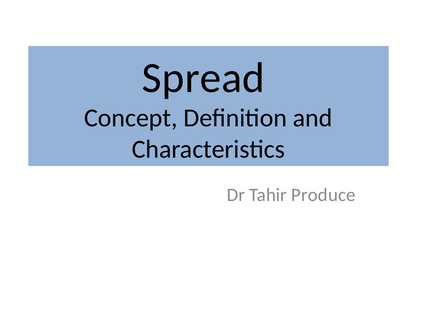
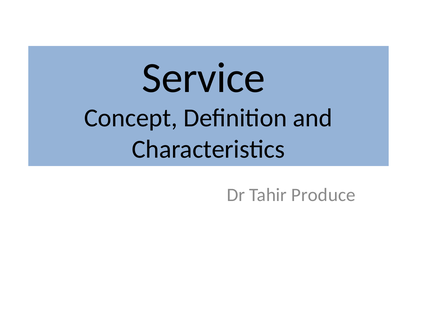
Spread: Spread -> Service
